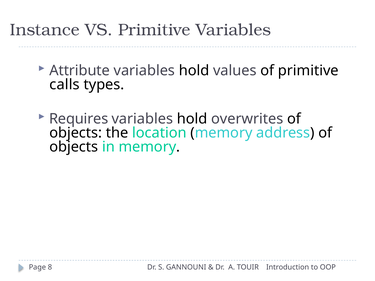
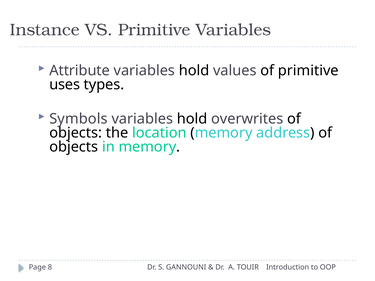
calls: calls -> uses
Requires: Requires -> Symbols
